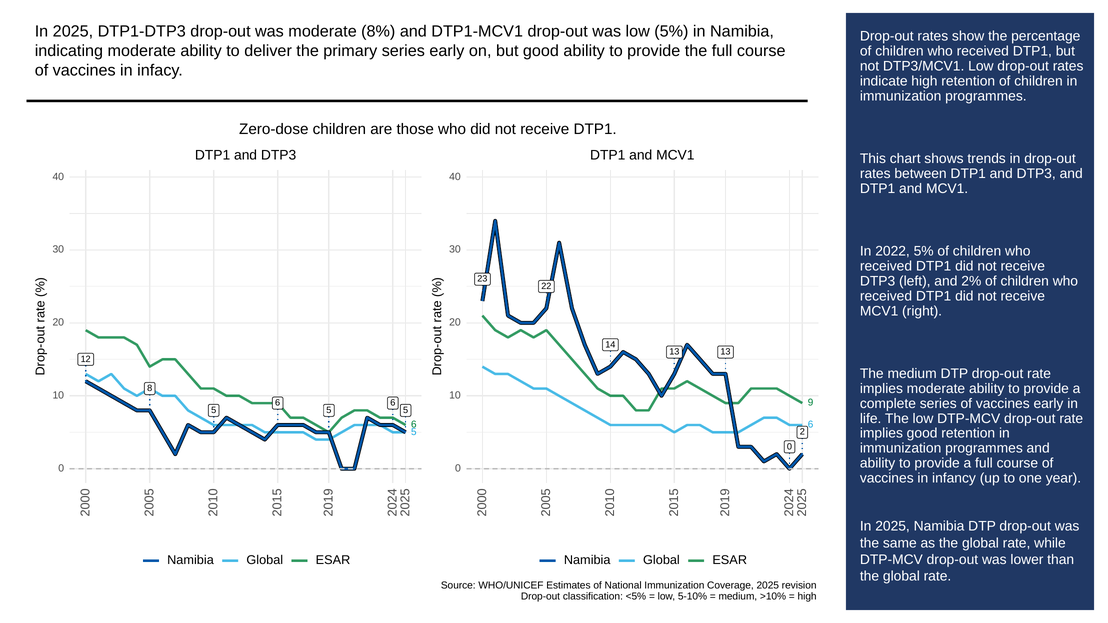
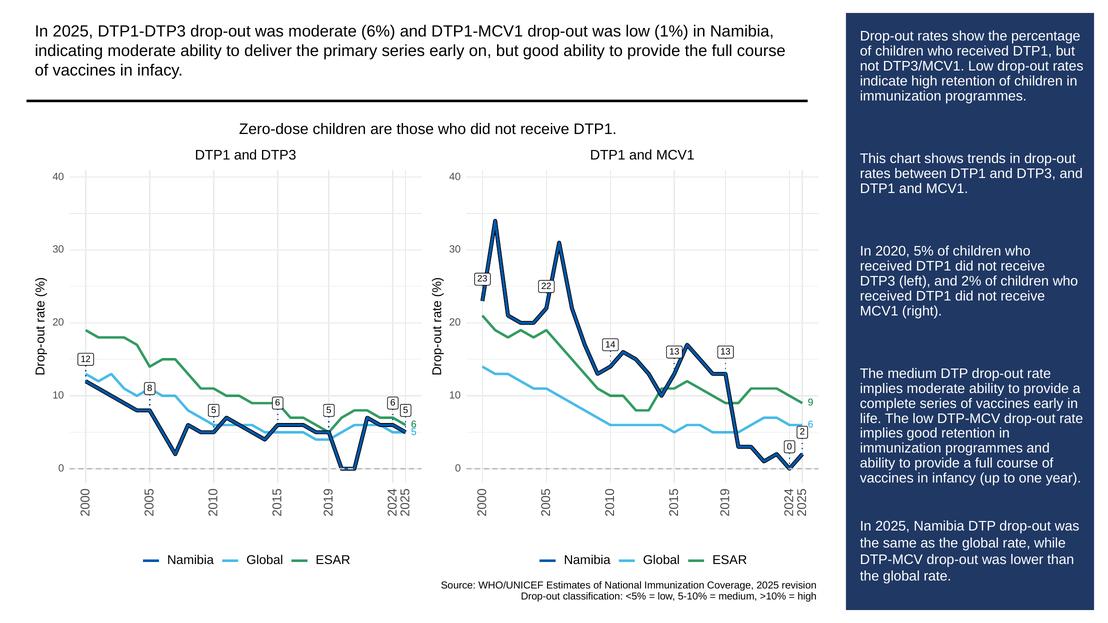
8%: 8% -> 6%
low 5%: 5% -> 1%
2022: 2022 -> 2020
